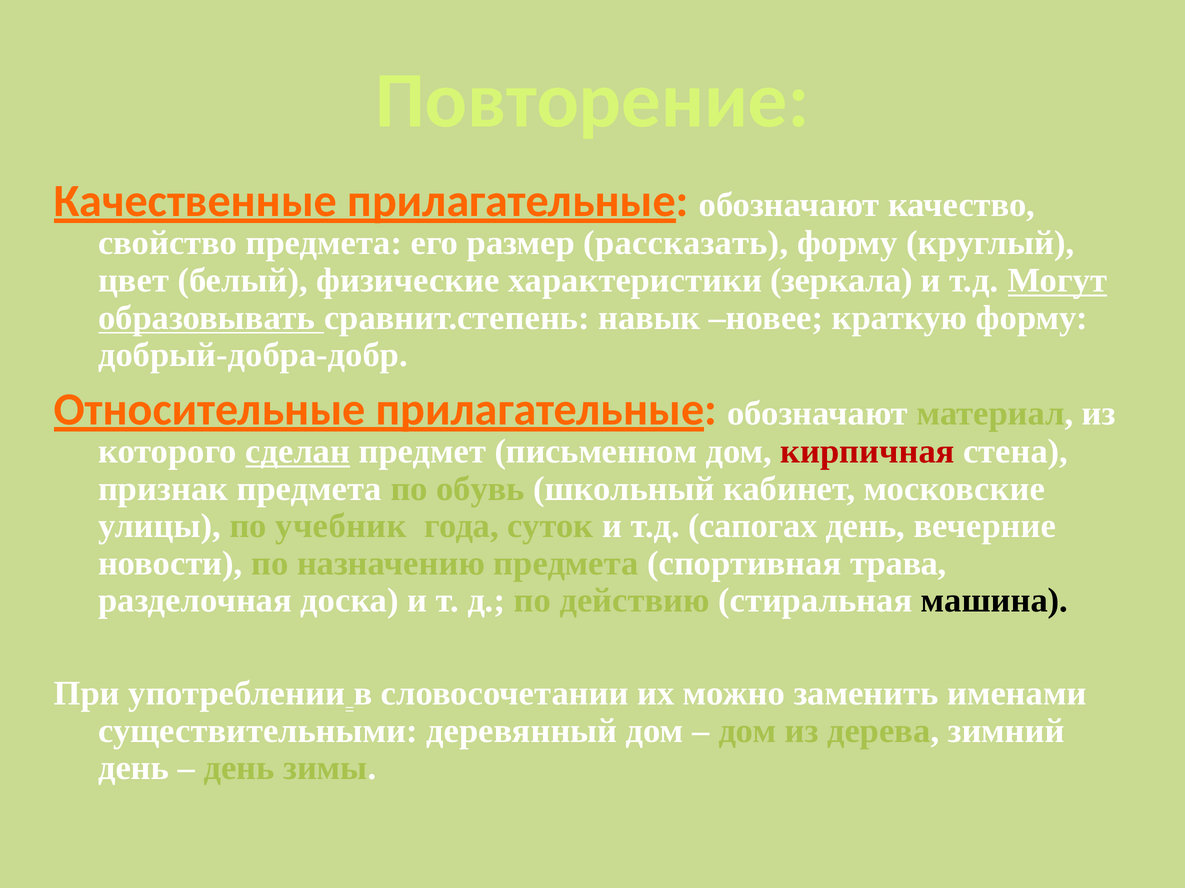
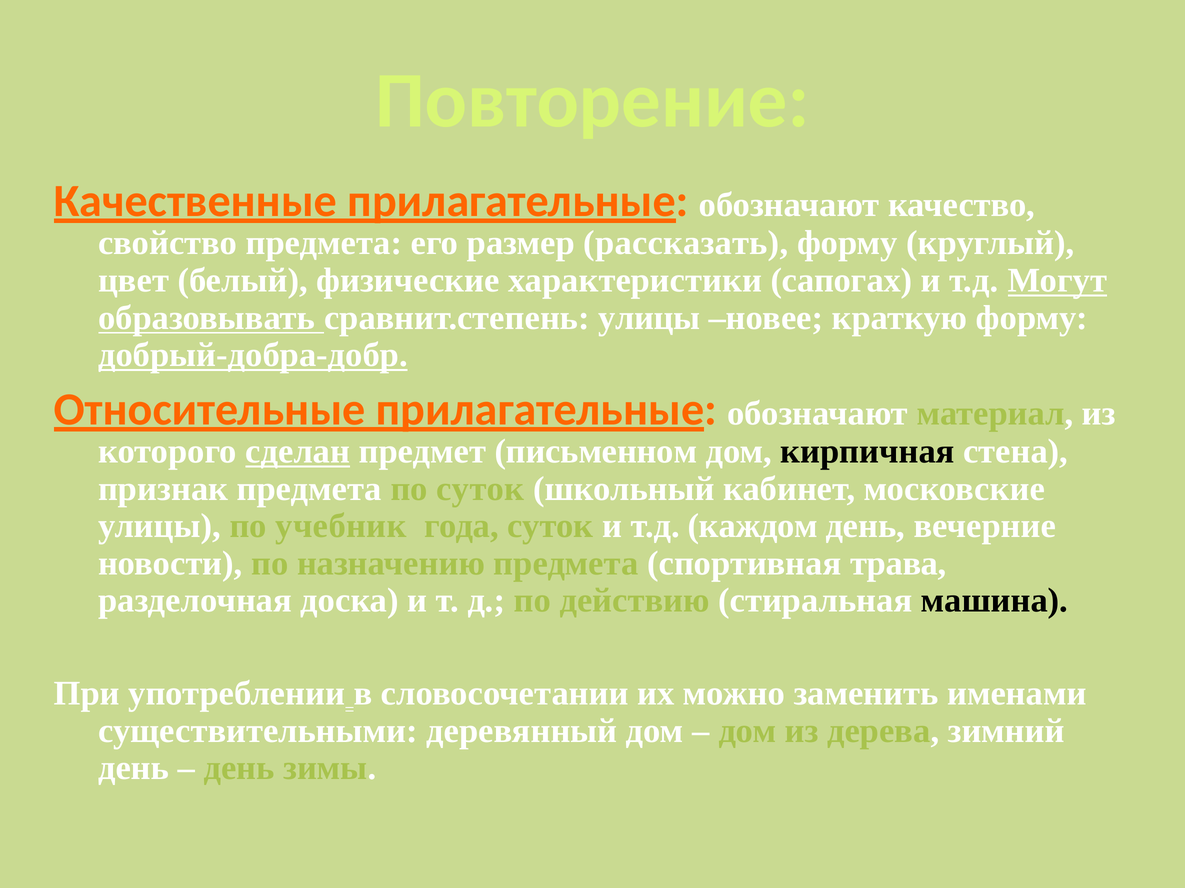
зеркала: зеркала -> сапогах
сравнит.степень навык: навык -> улицы
добрый-добра-добр underline: none -> present
кирпичная colour: red -> black
по обувь: обувь -> суток
сапогах: сапогах -> каждом
